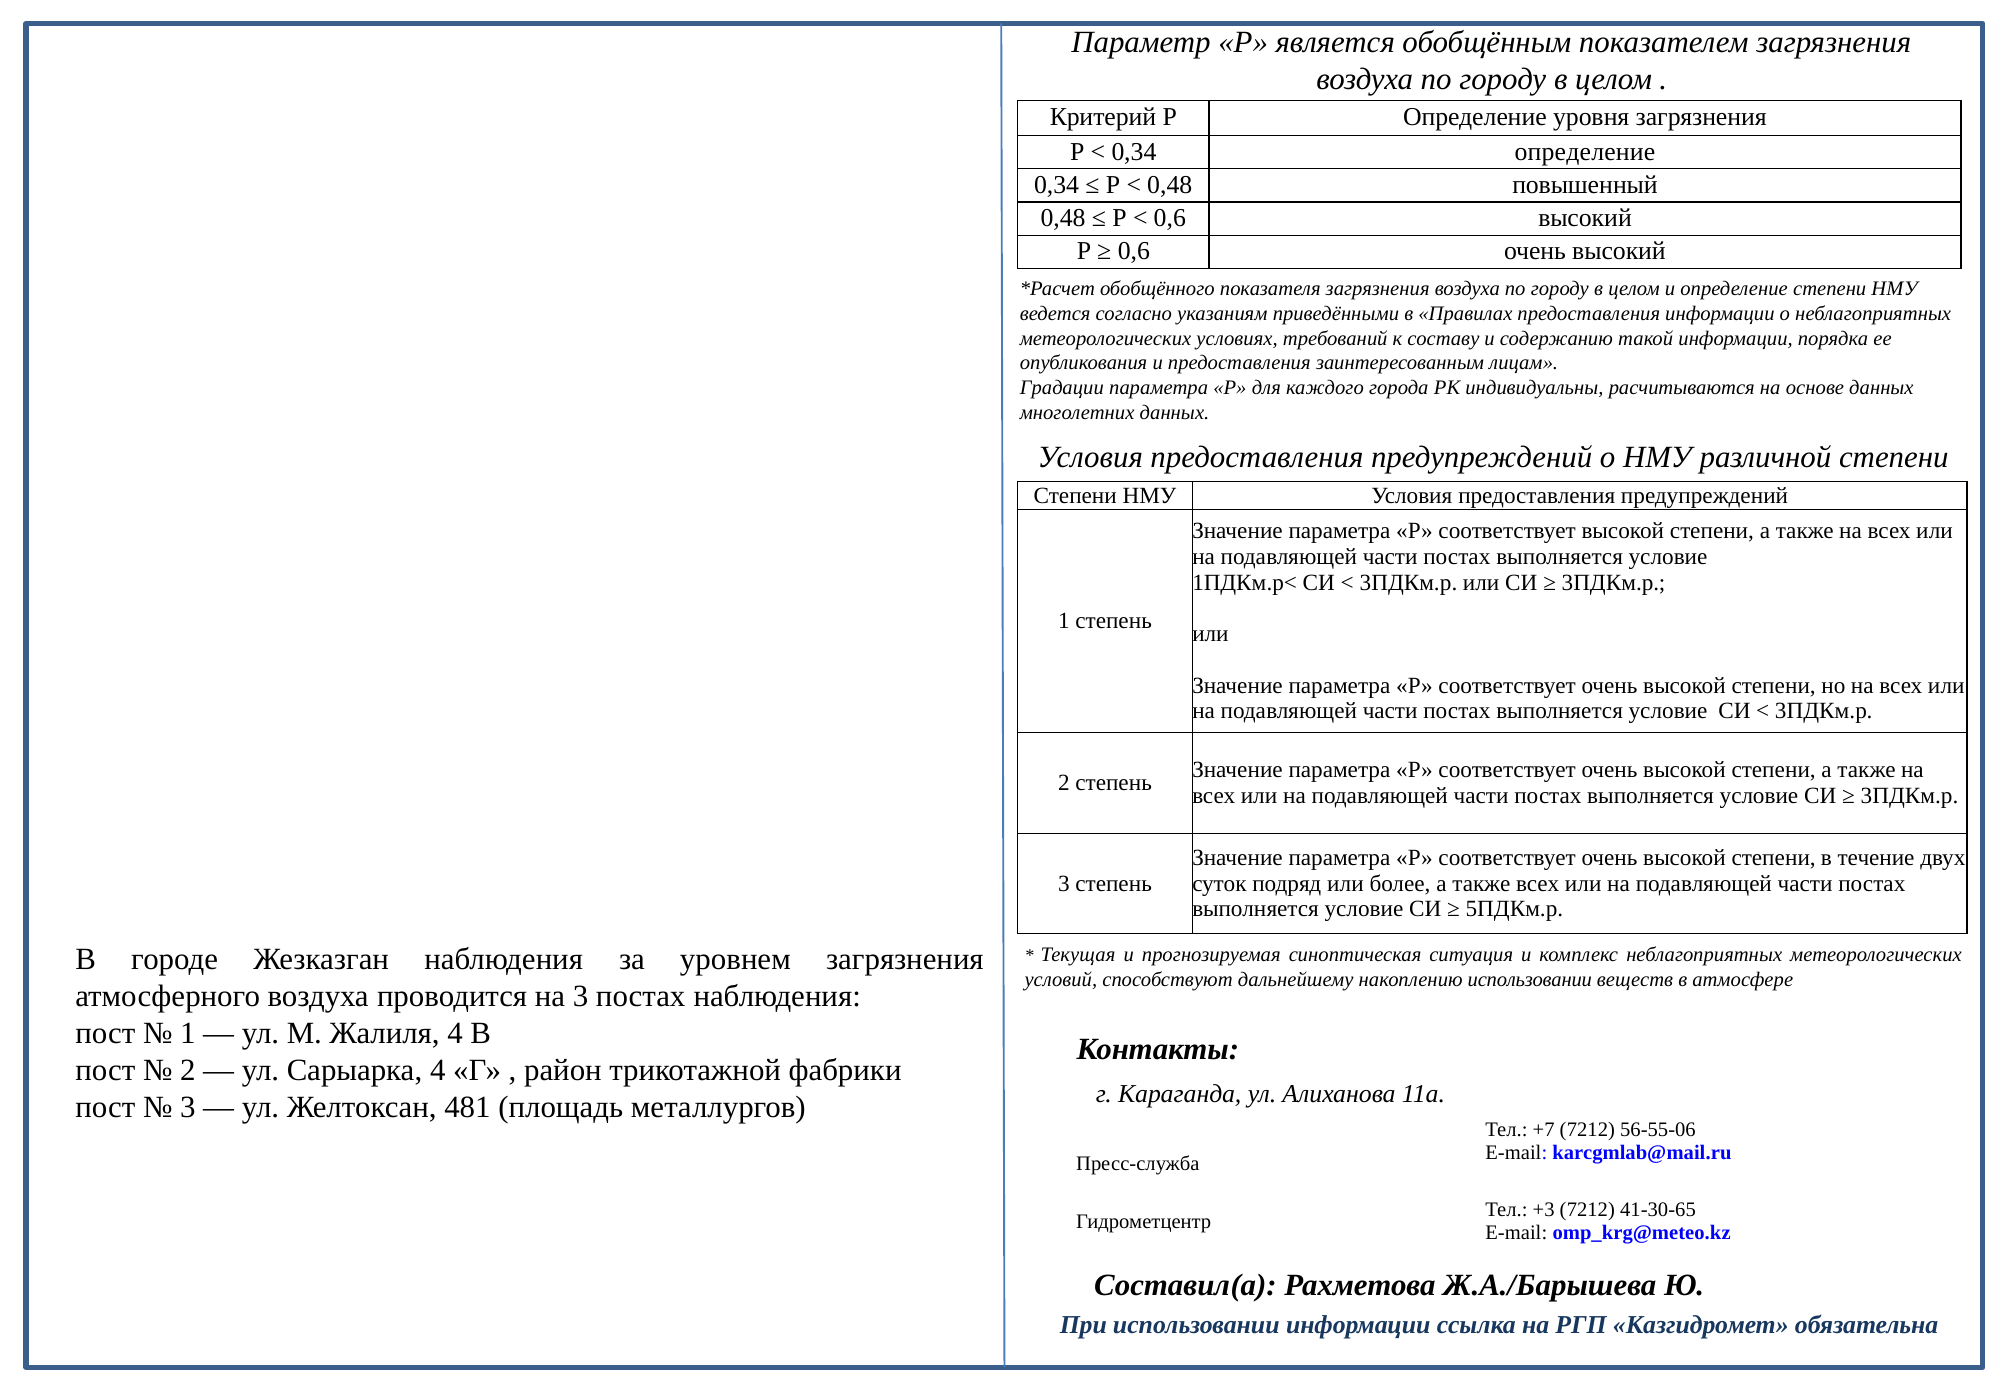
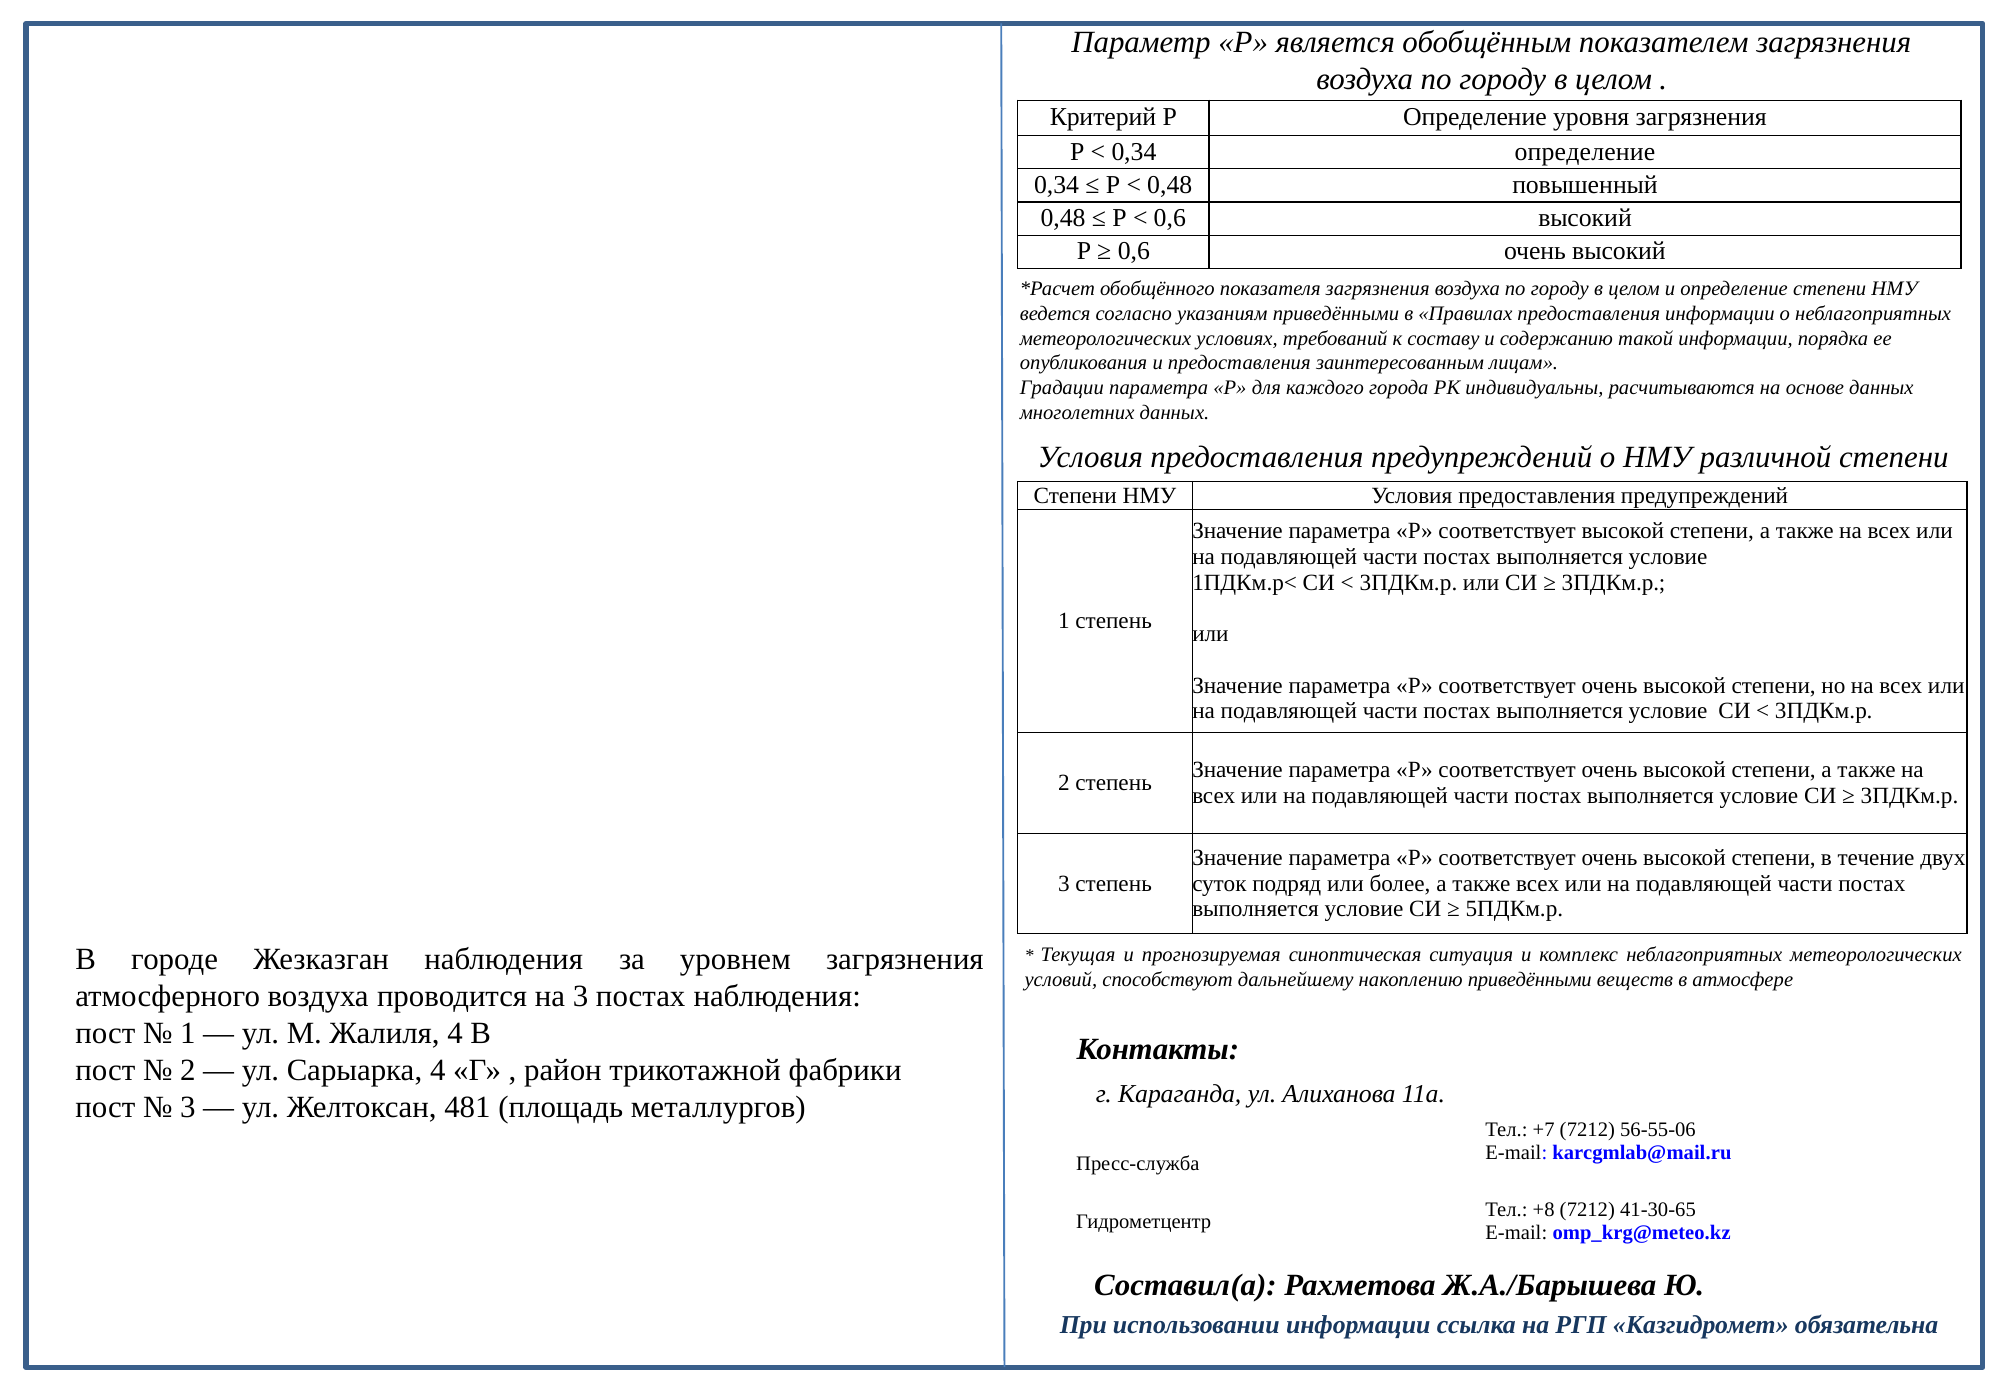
накоплению использовании: использовании -> приведёнными
+3: +3 -> +8
